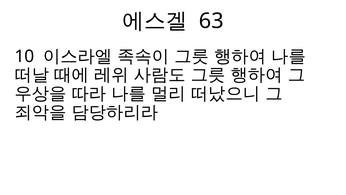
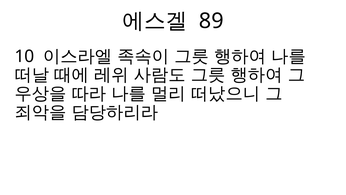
63: 63 -> 89
